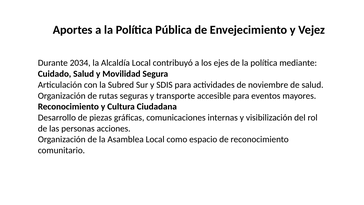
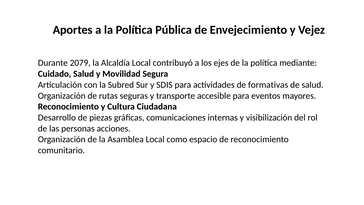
2034: 2034 -> 2079
noviembre: noviembre -> formativas
